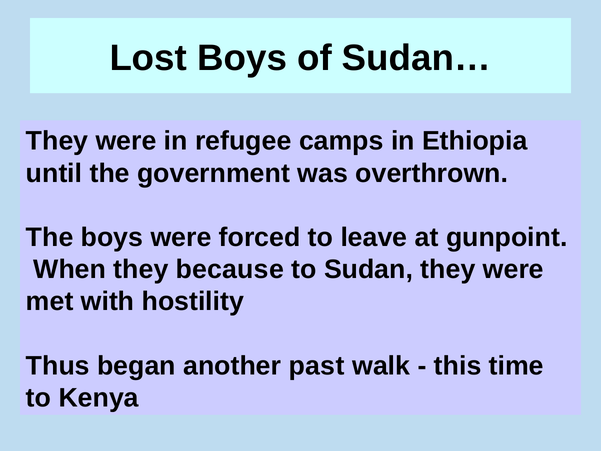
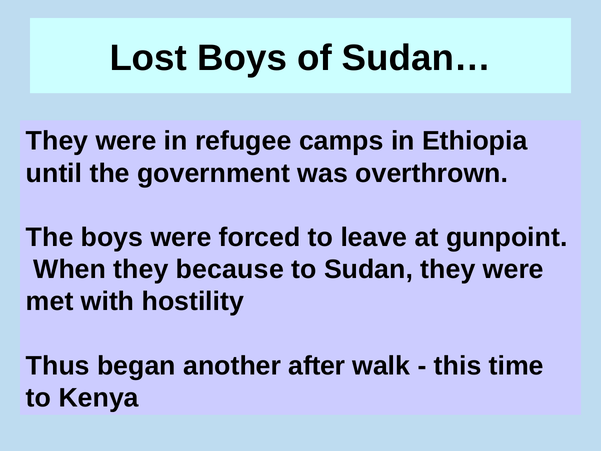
past: past -> after
